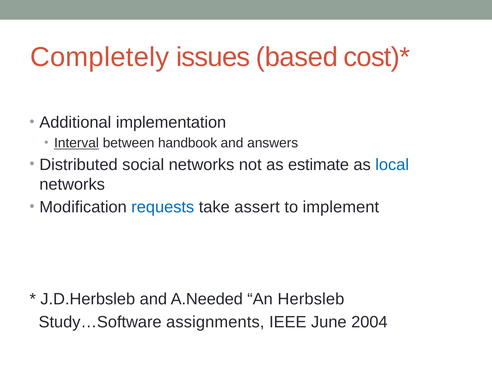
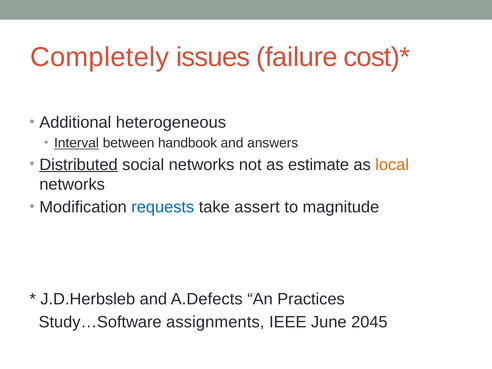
based: based -> failure
implementation: implementation -> heterogeneous
Distributed underline: none -> present
local colour: blue -> orange
implement: implement -> magnitude
A.Needed: A.Needed -> A.Defects
Herbsleb: Herbsleb -> Practices
2004: 2004 -> 2045
